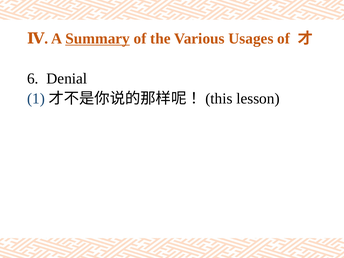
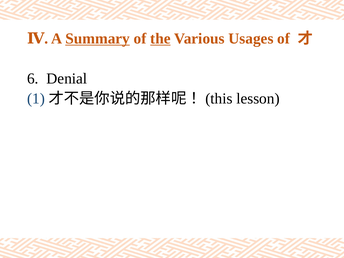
the underline: none -> present
